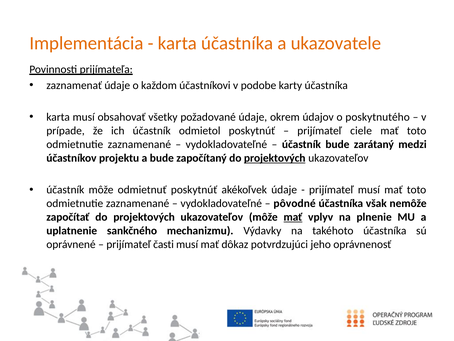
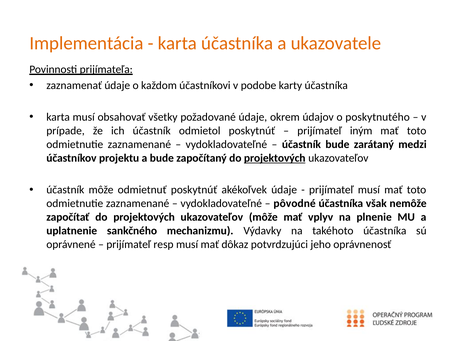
ciele: ciele -> iným
mať at (293, 217) underline: present -> none
časti: časti -> resp
